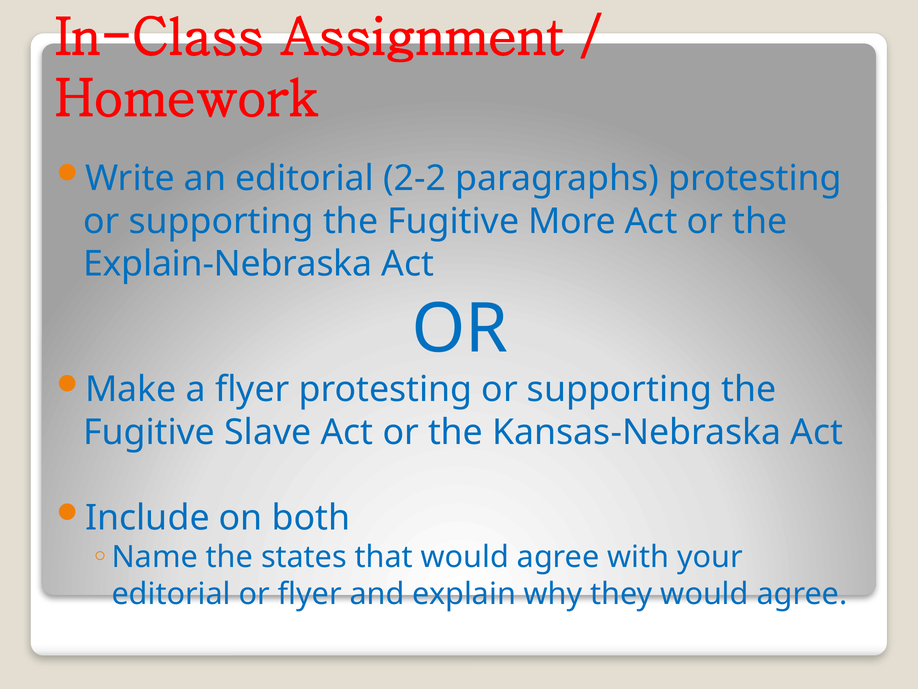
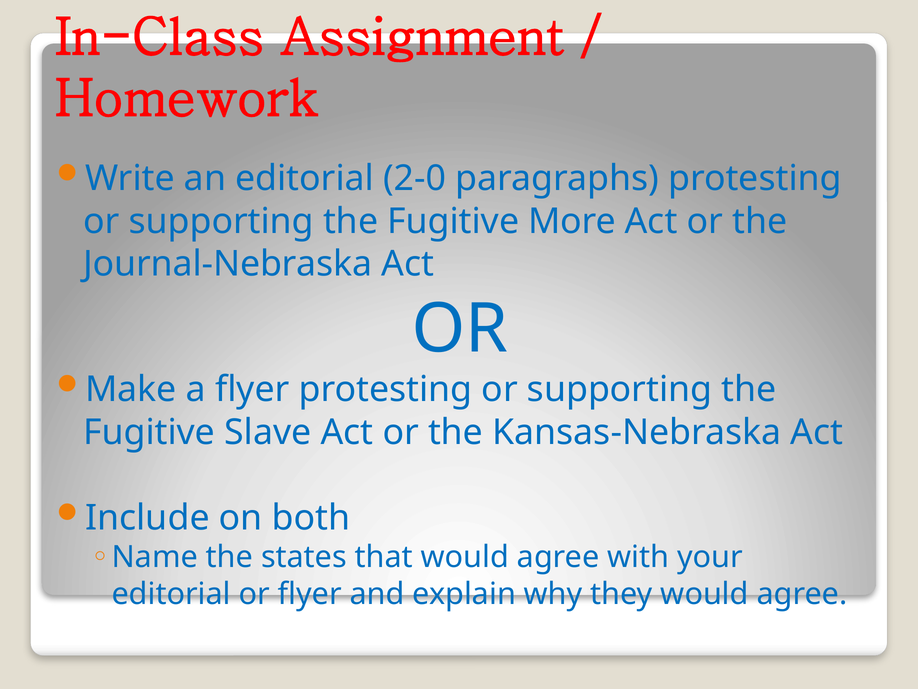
2-2: 2-2 -> 2-0
Explain-Nebraska: Explain-Nebraska -> Journal-Nebraska
